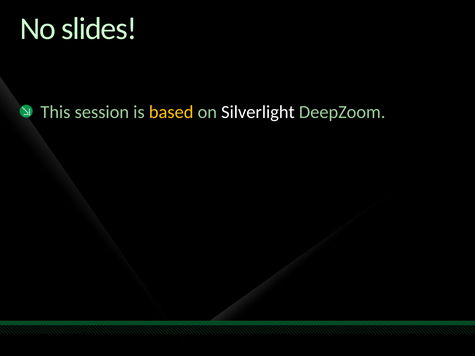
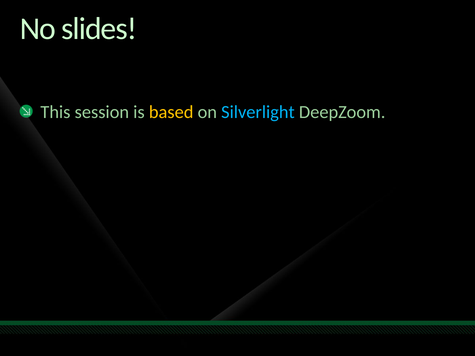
Silverlight colour: white -> light blue
